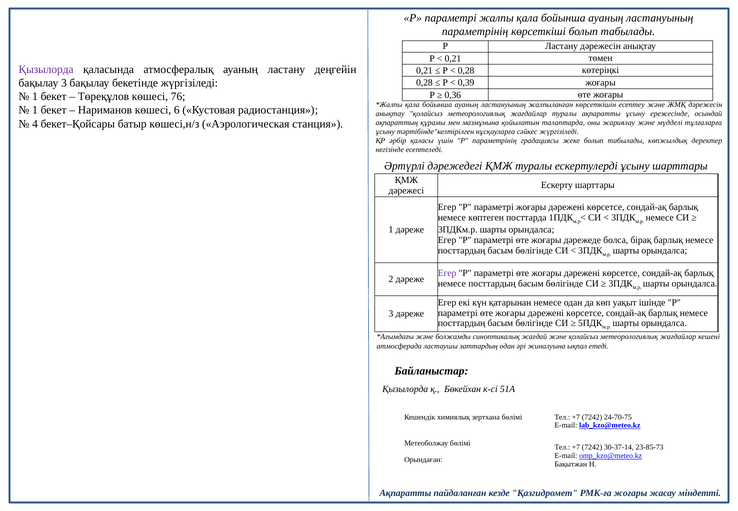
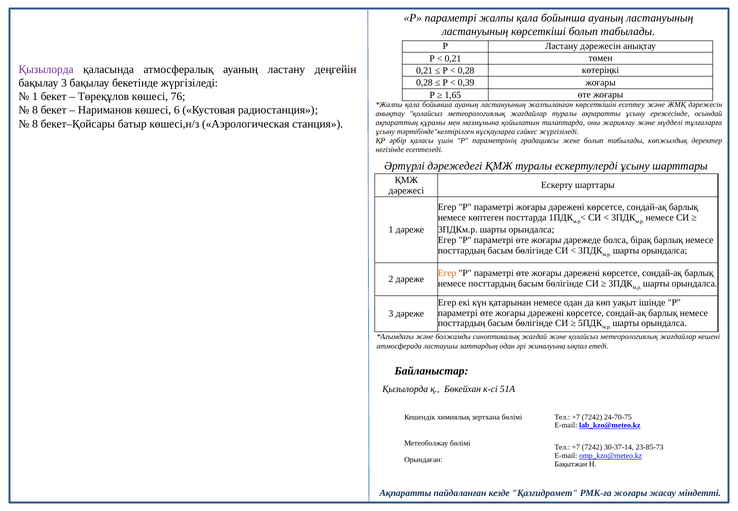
параметрінің at (475, 31): параметрінің -> ластануының
0,36: 0,36 -> 1,65
1 at (35, 110): 1 -> 8
4 at (35, 124): 4 -> 8
Егер at (447, 273) colour: purple -> orange
